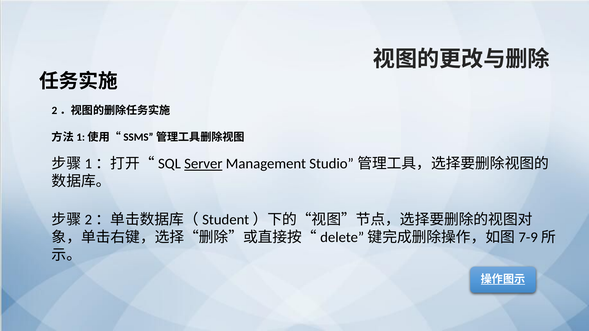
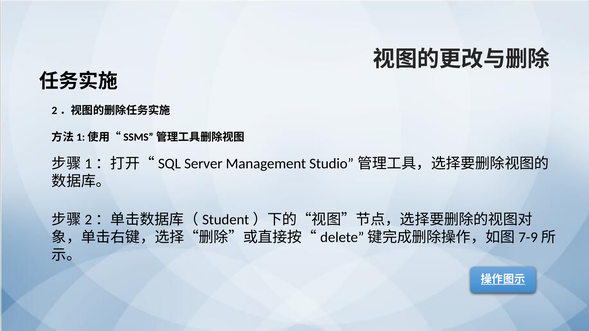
Server underline: present -> none
